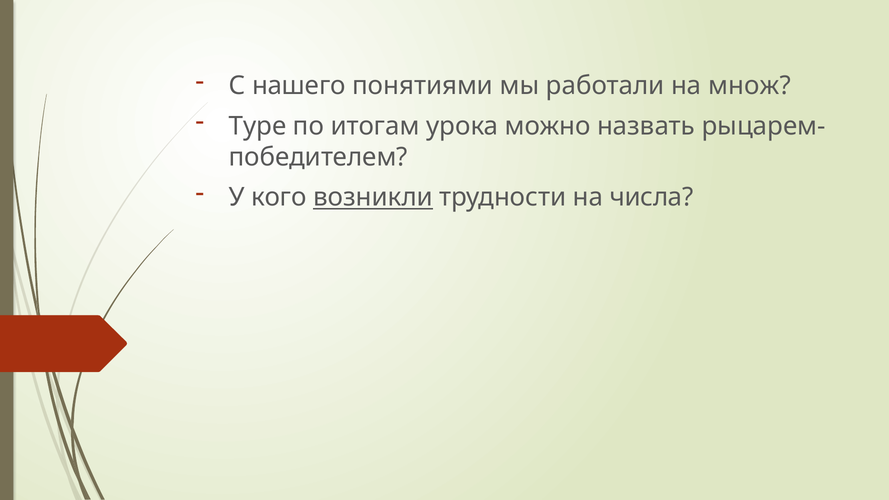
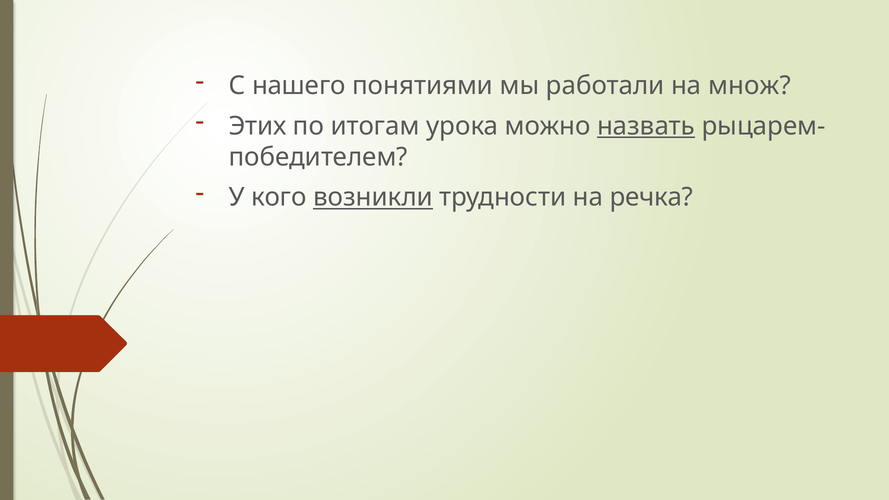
Туре: Туре -> Этих
назвать underline: none -> present
числа: числа -> речка
